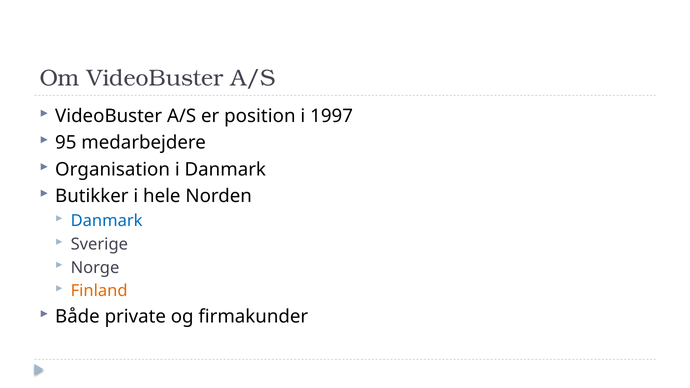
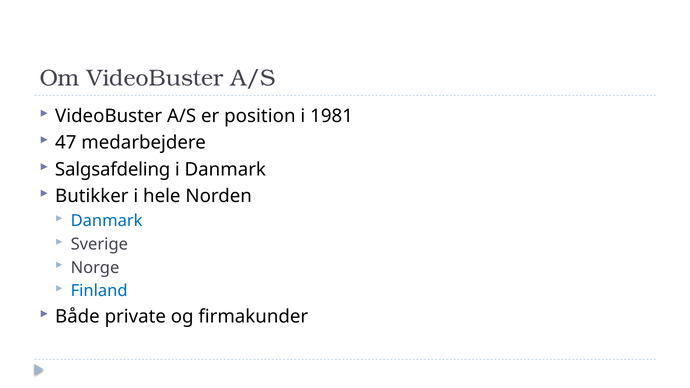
1997: 1997 -> 1981
95: 95 -> 47
Organisation: Organisation -> Salgsafdeling
Finland colour: orange -> blue
